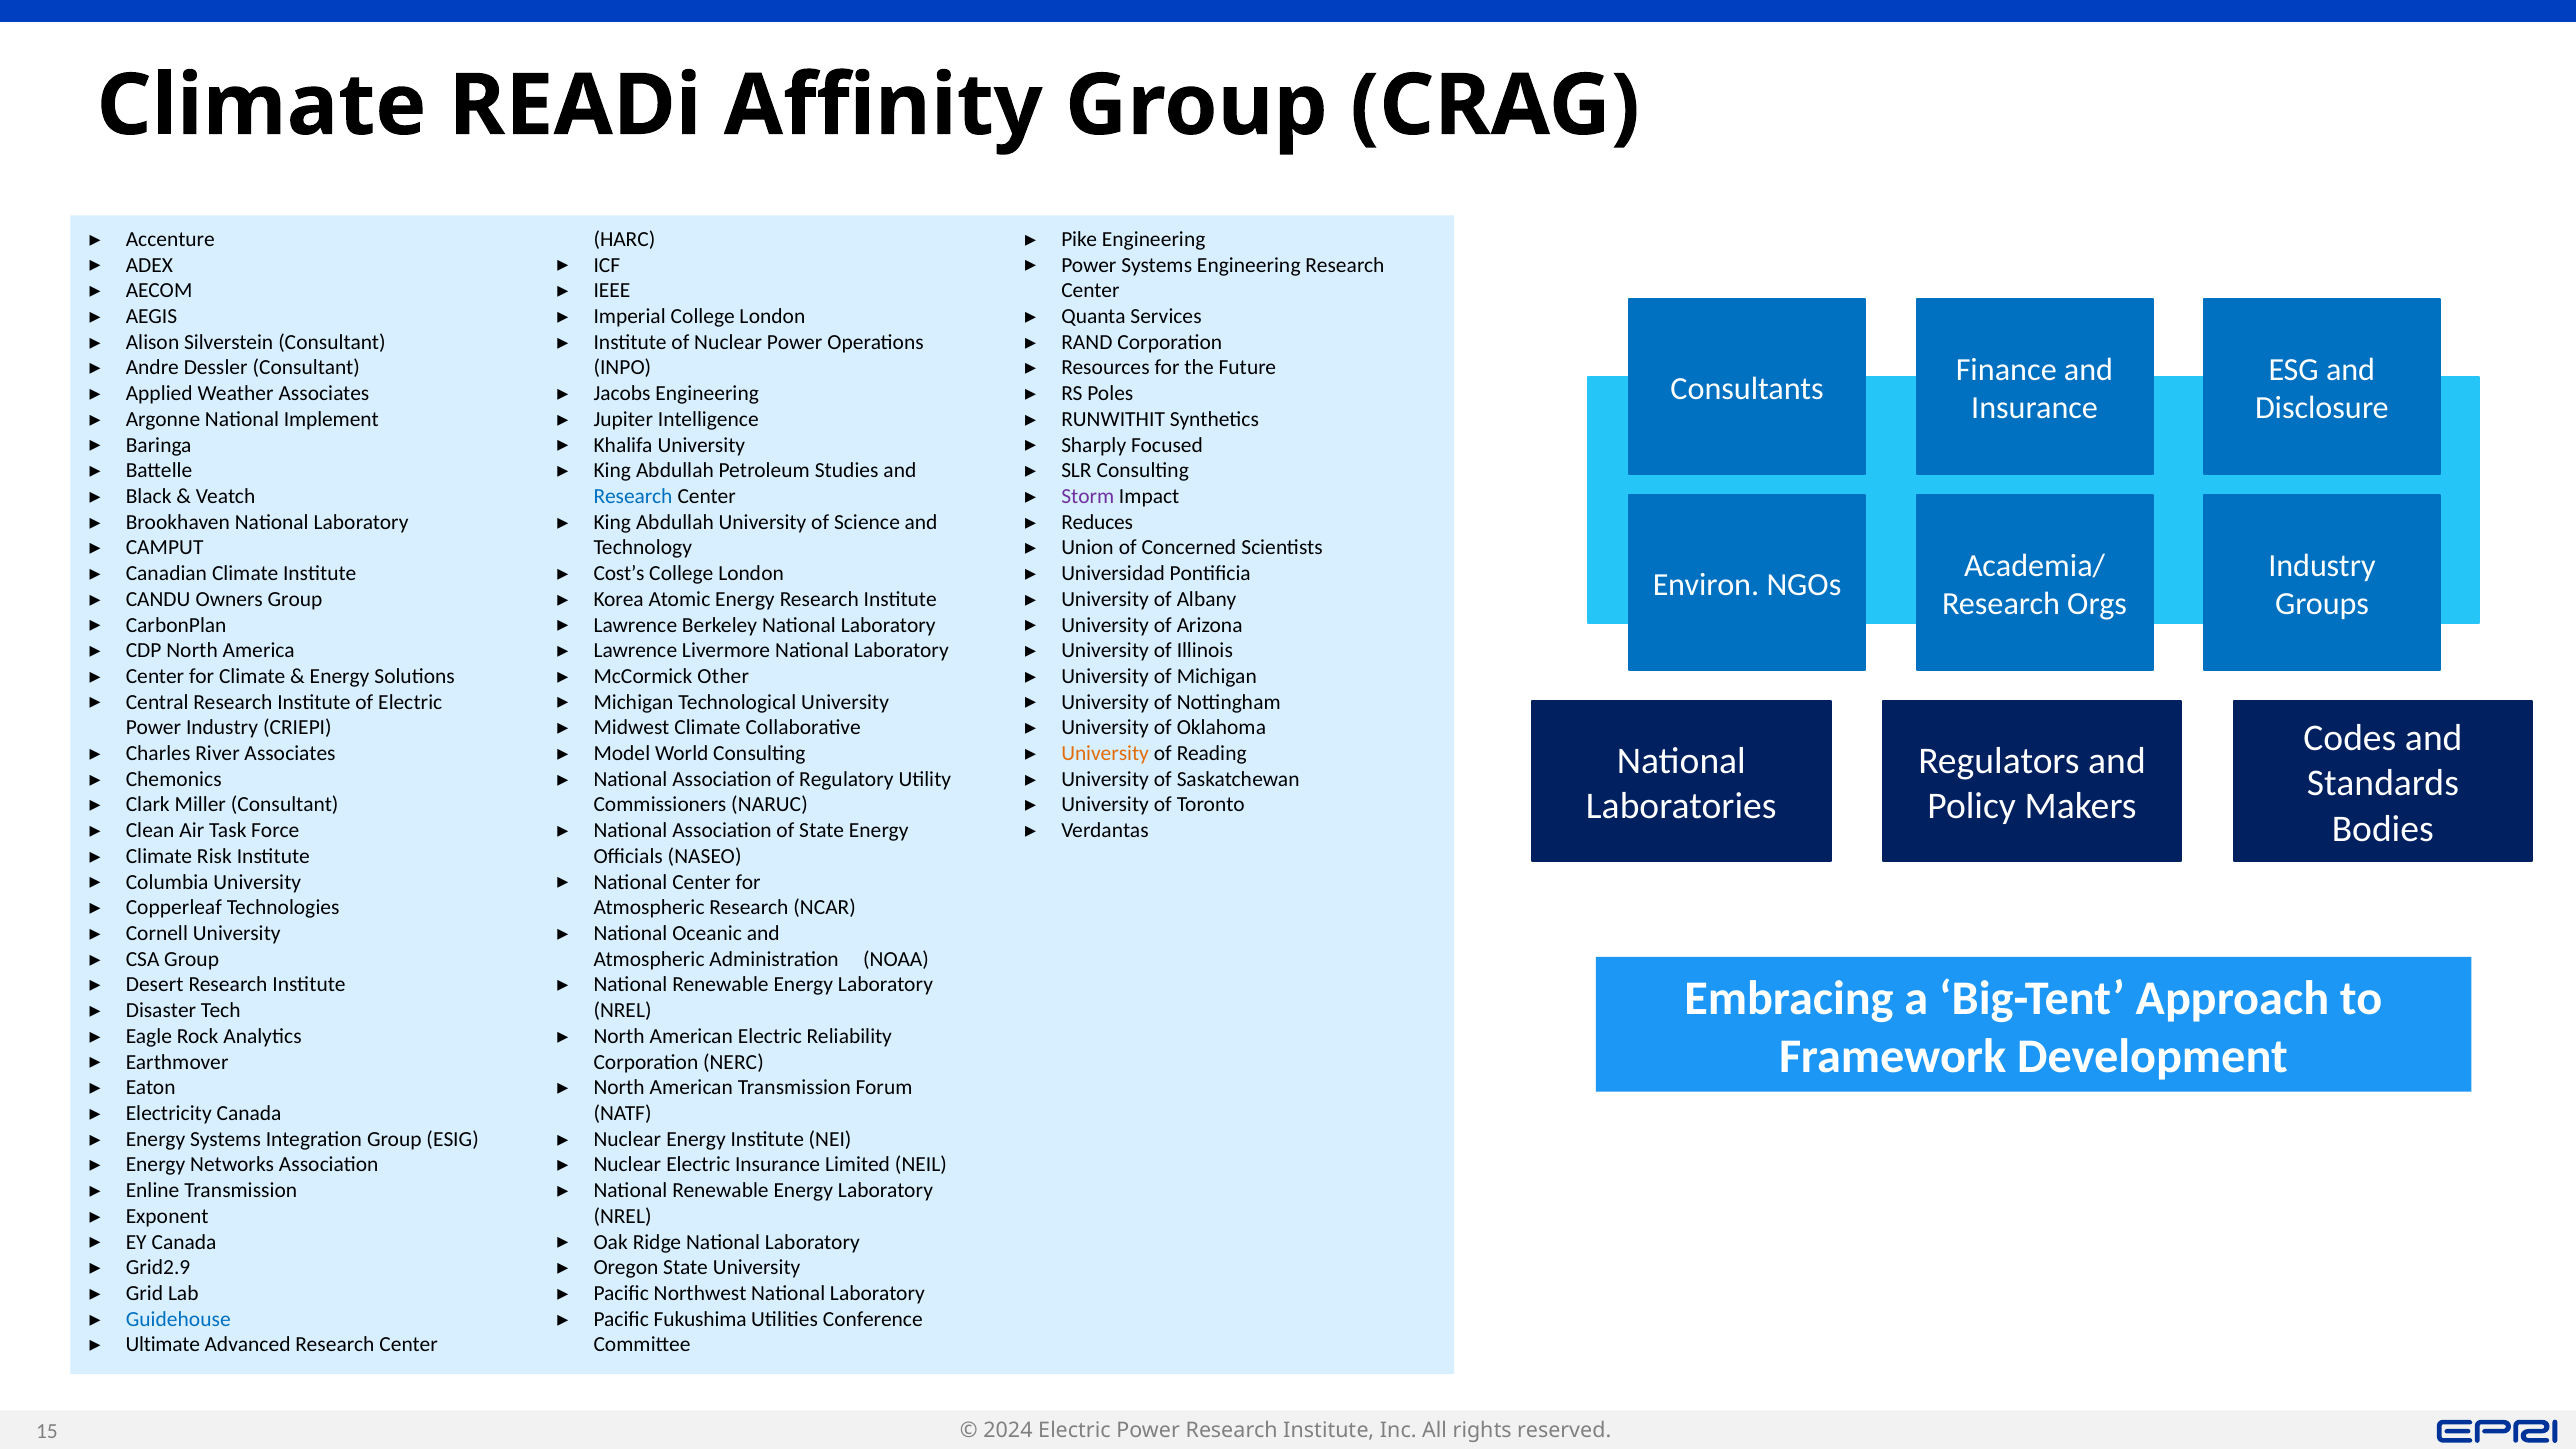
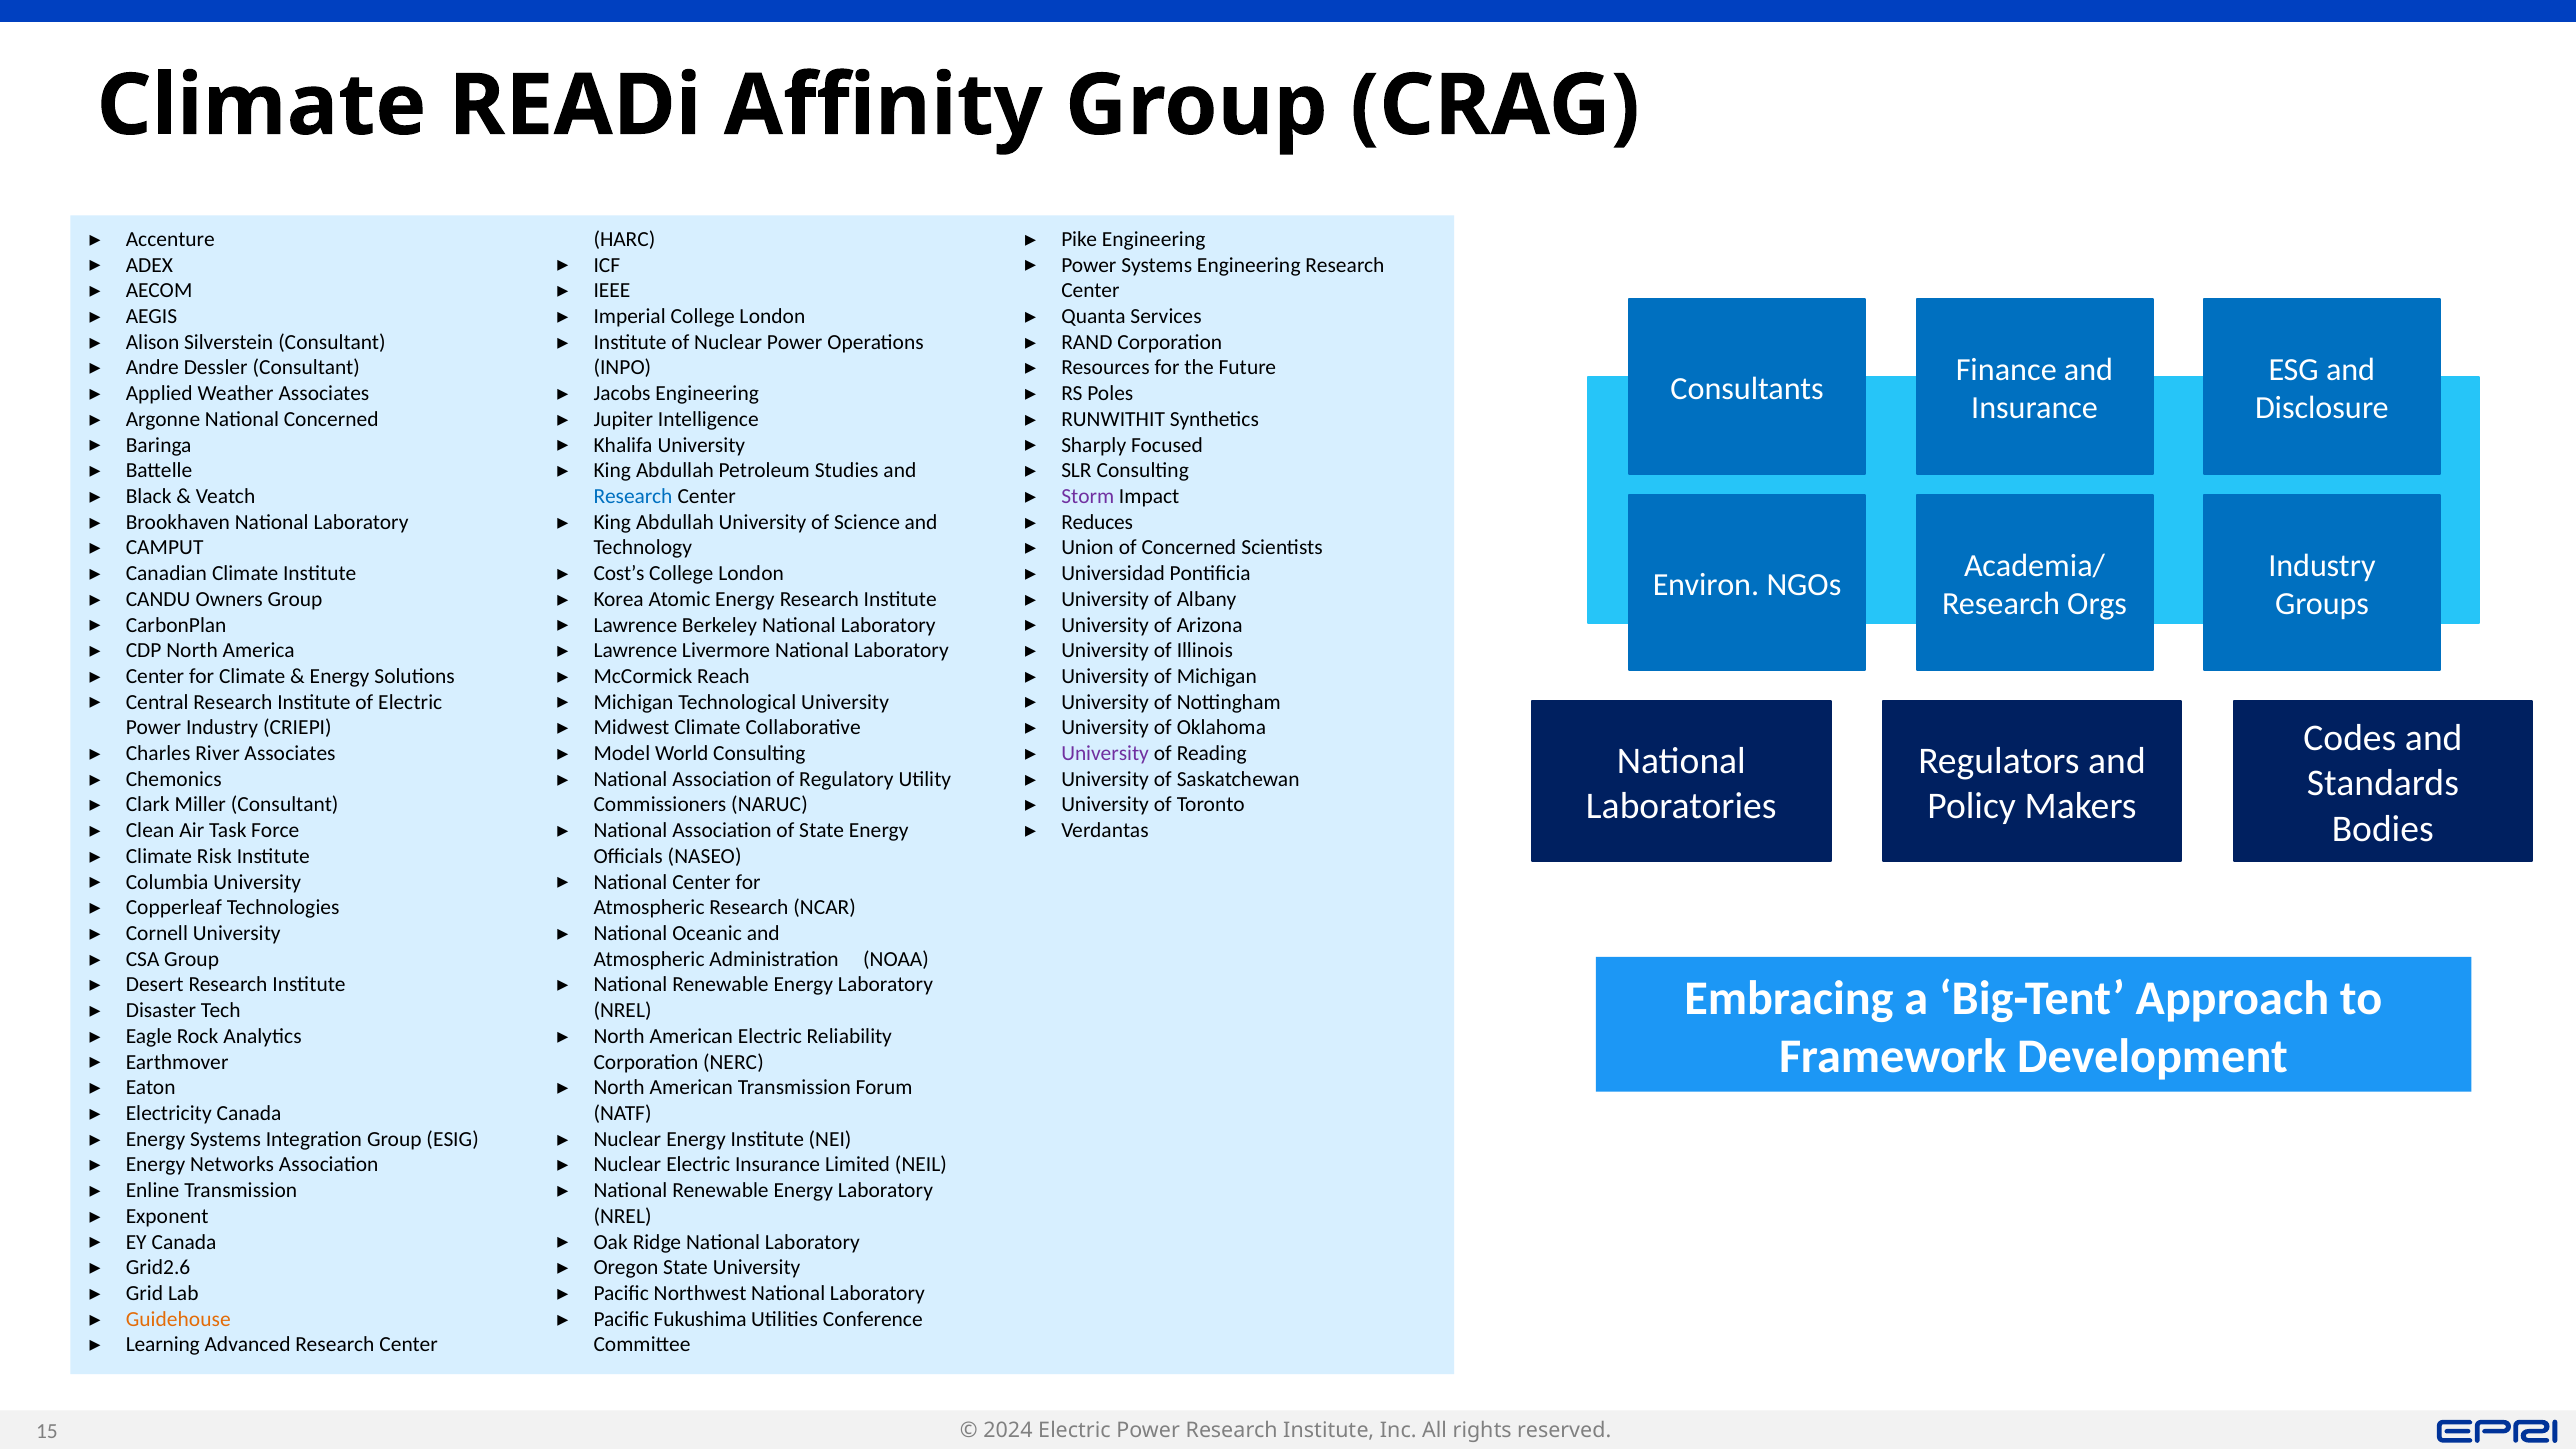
National Implement: Implement -> Concerned
Other: Other -> Reach
University at (1105, 753) colour: orange -> purple
Grid2.9: Grid2.9 -> Grid2.6
Guidehouse colour: blue -> orange
Ultimate: Ultimate -> Learning
